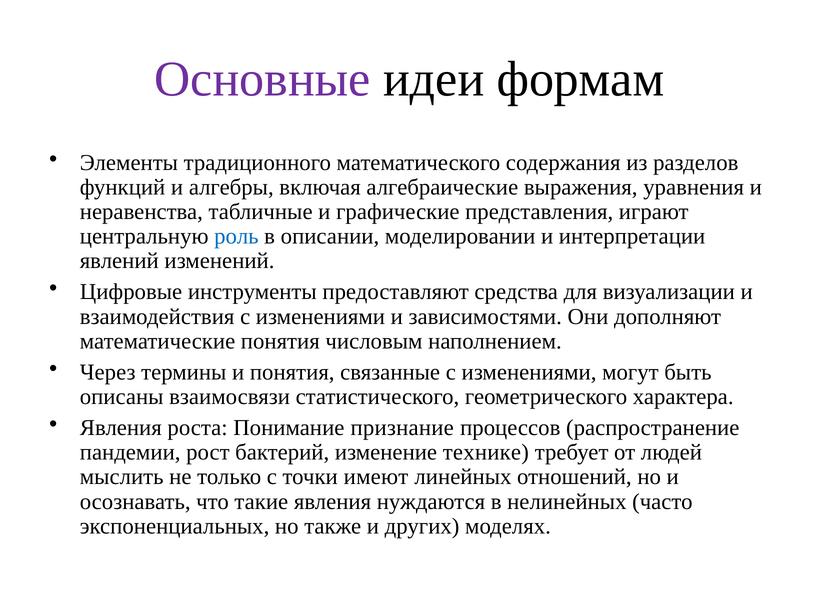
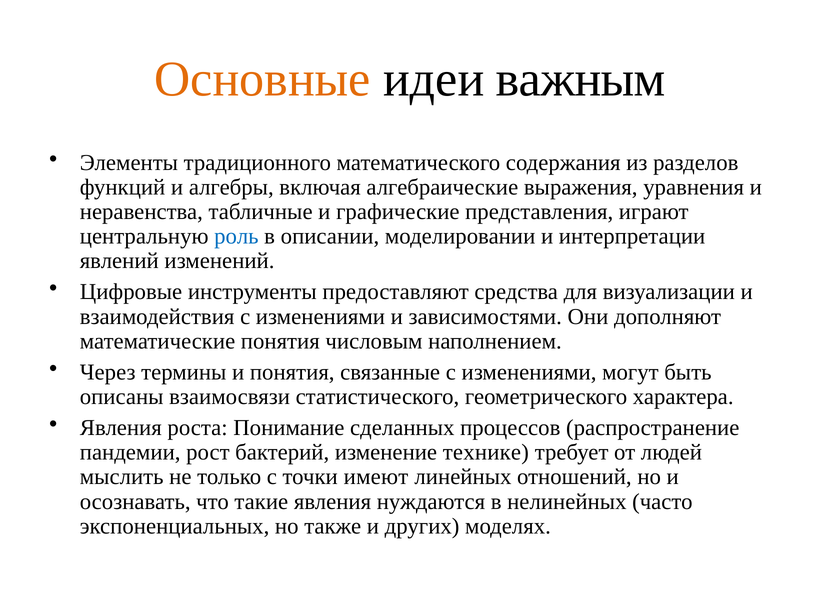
Основные colour: purple -> orange
формам: формам -> важным
признание: признание -> сделанных
